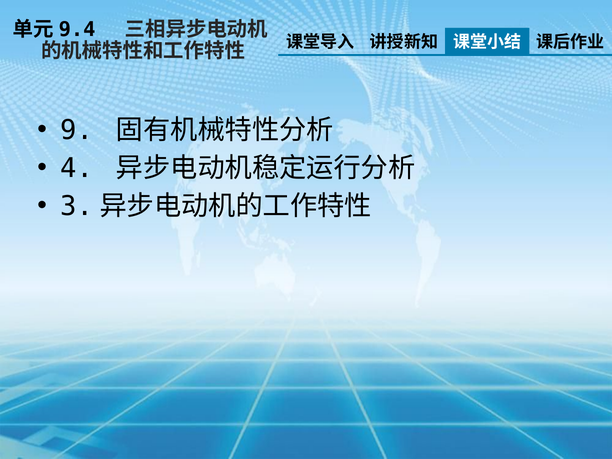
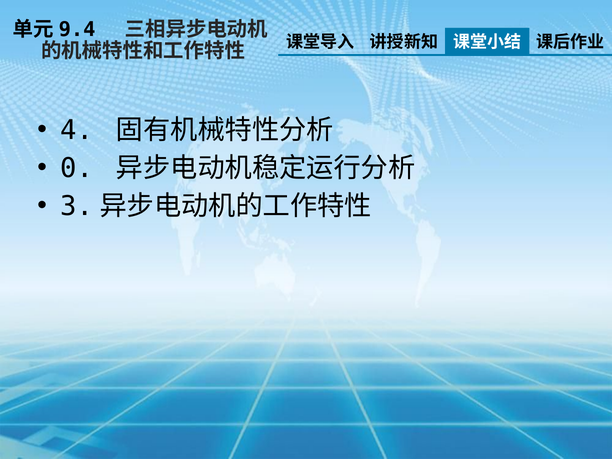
9: 9 -> 4
4: 4 -> 0
